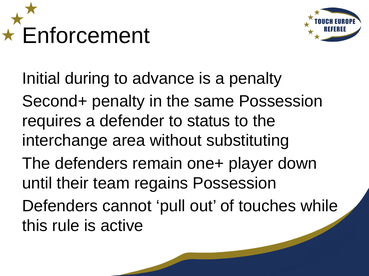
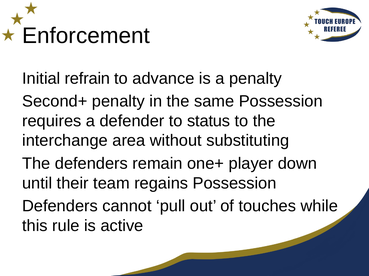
during: during -> refrain
